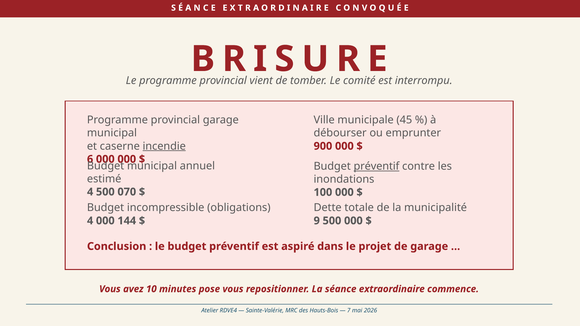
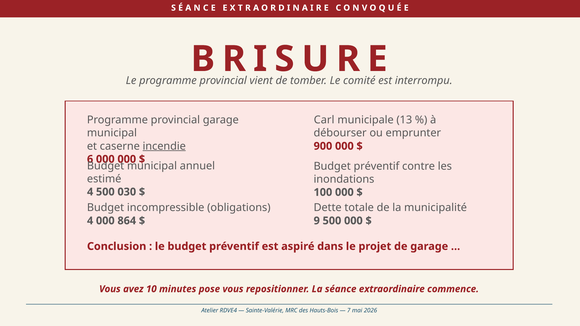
Ville: Ville -> Carl
45: 45 -> 13
préventif at (376, 166) underline: present -> none
070: 070 -> 030
144: 144 -> 864
